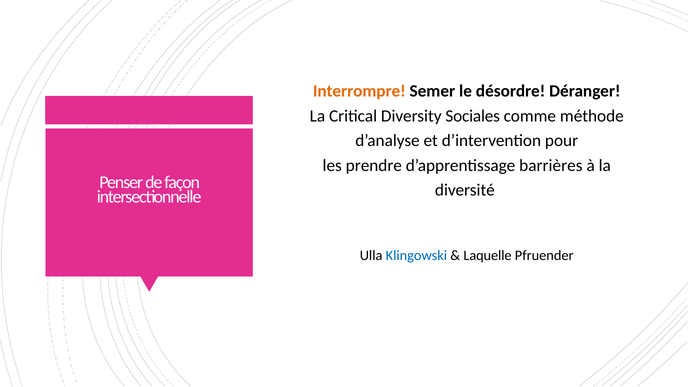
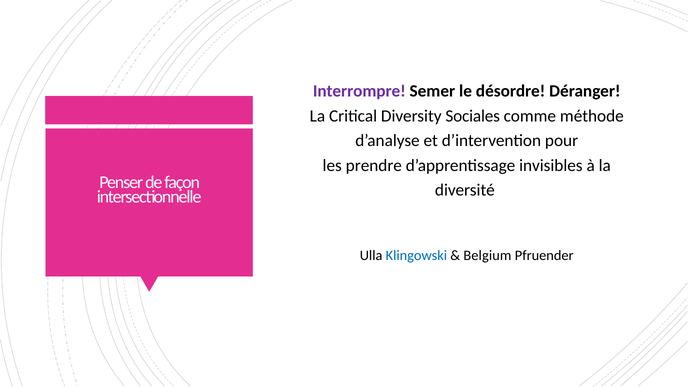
Interrompre colour: orange -> purple
barrières: barrières -> invisibles
Laquelle: Laquelle -> Belgium
